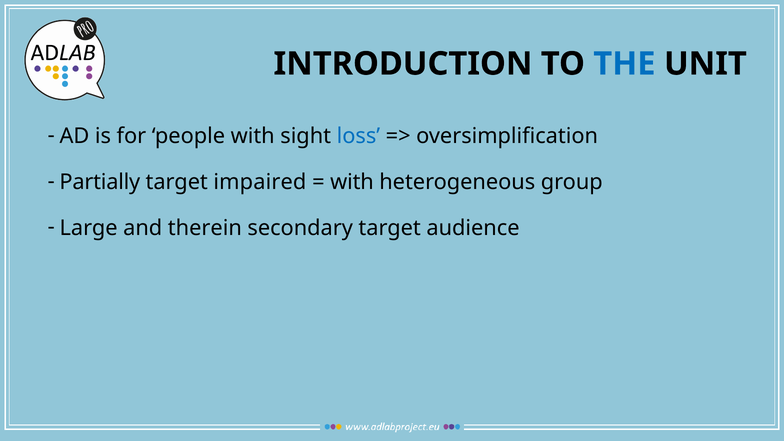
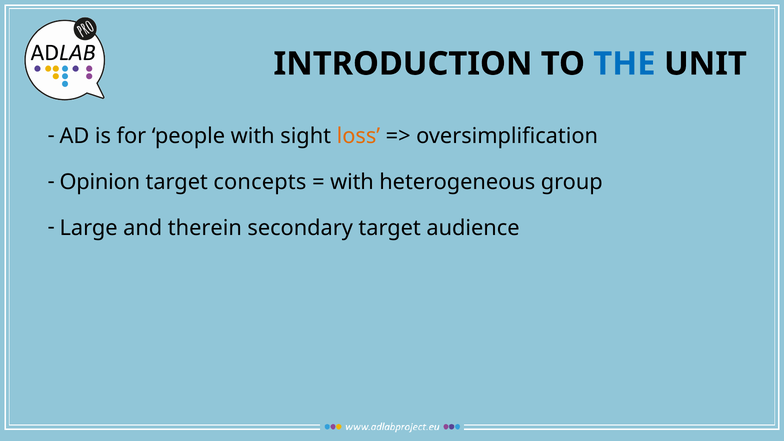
loss colour: blue -> orange
Partially: Partially -> Opinion
impaired: impaired -> concepts
